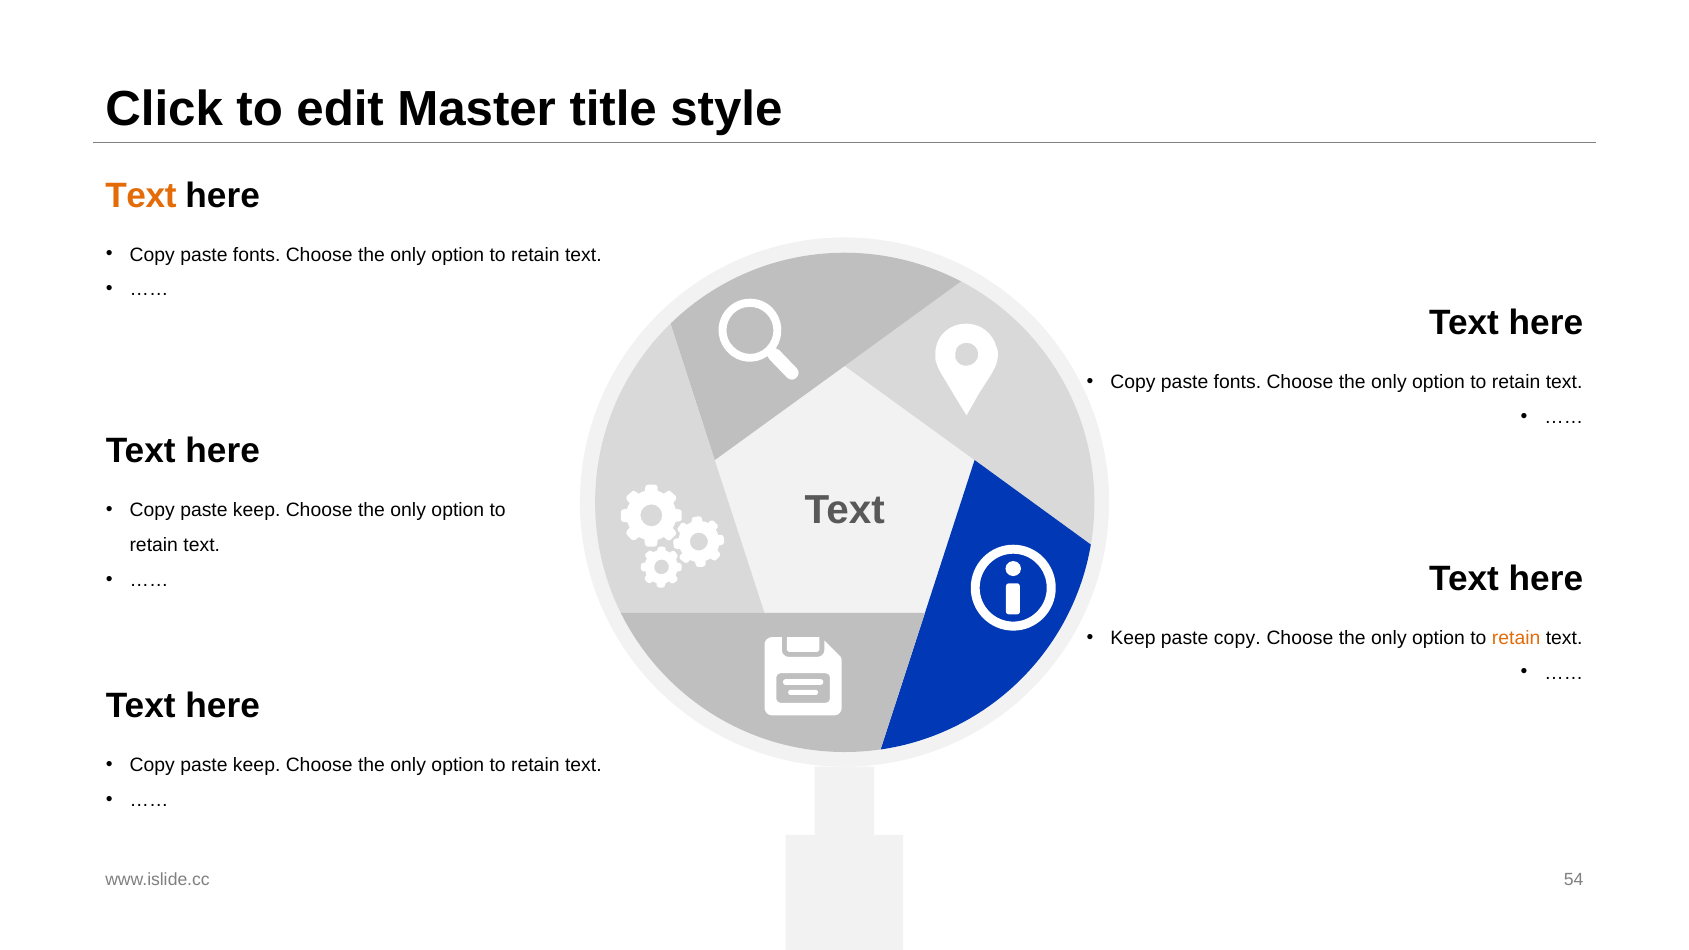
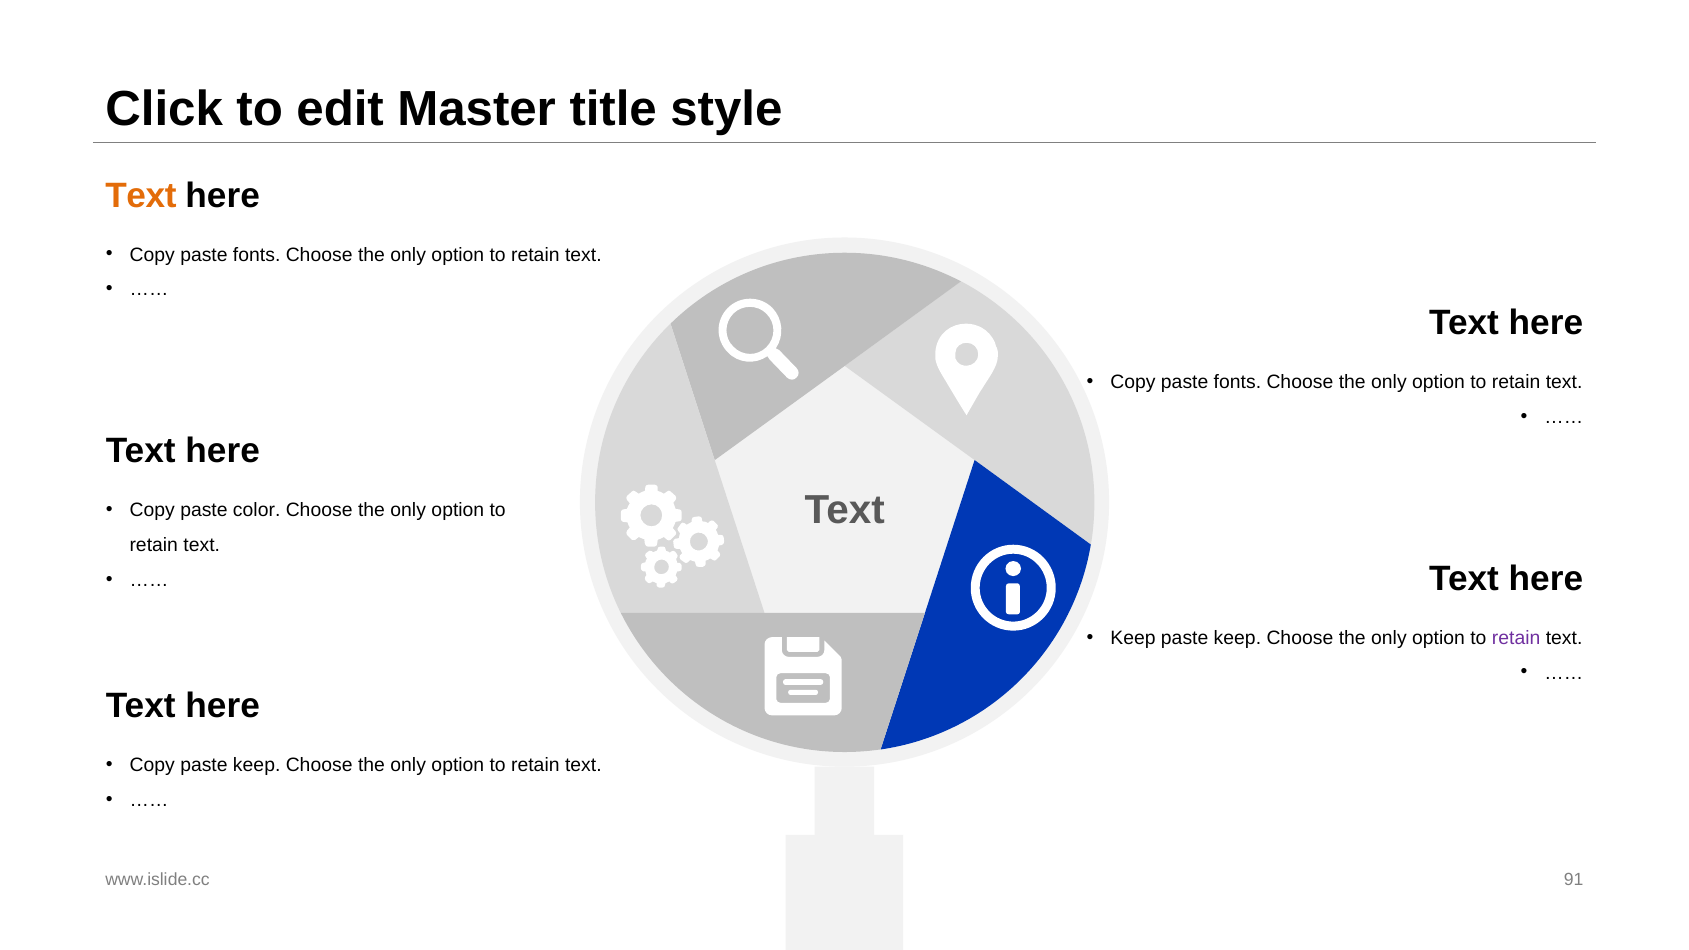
keep at (257, 510): keep -> color
copy at (1237, 638): copy -> keep
retain at (1516, 638) colour: orange -> purple
54: 54 -> 91
